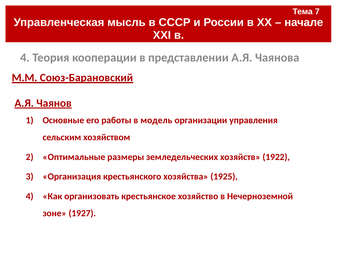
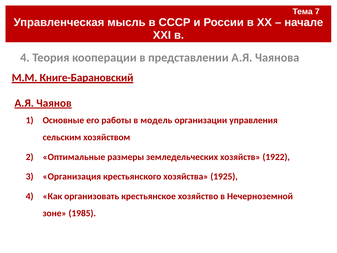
Союз-Барановский: Союз-Барановский -> Книге-Барановский
1927: 1927 -> 1985
